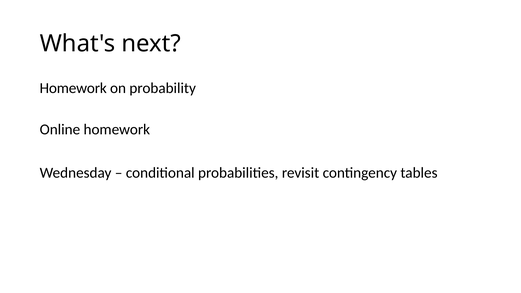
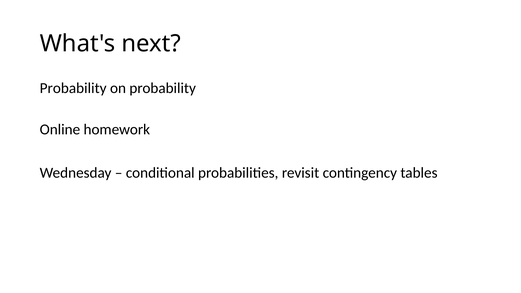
Homework at (73, 88): Homework -> Probability
